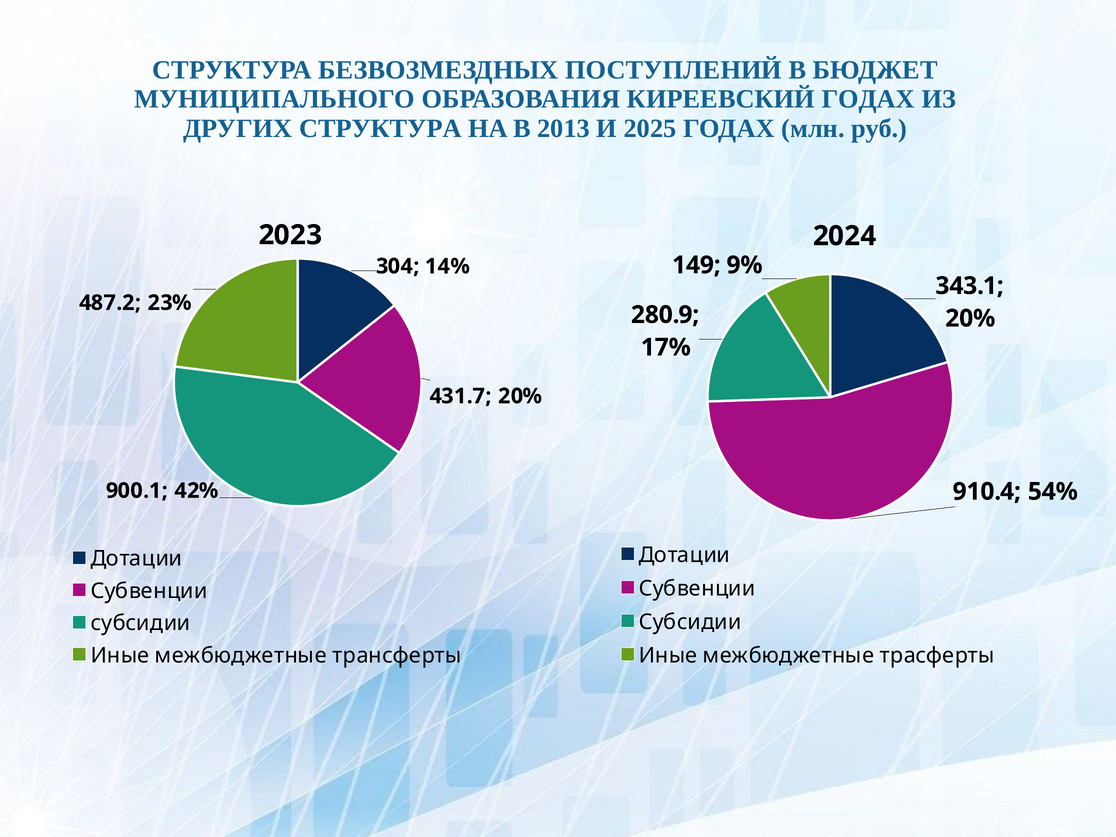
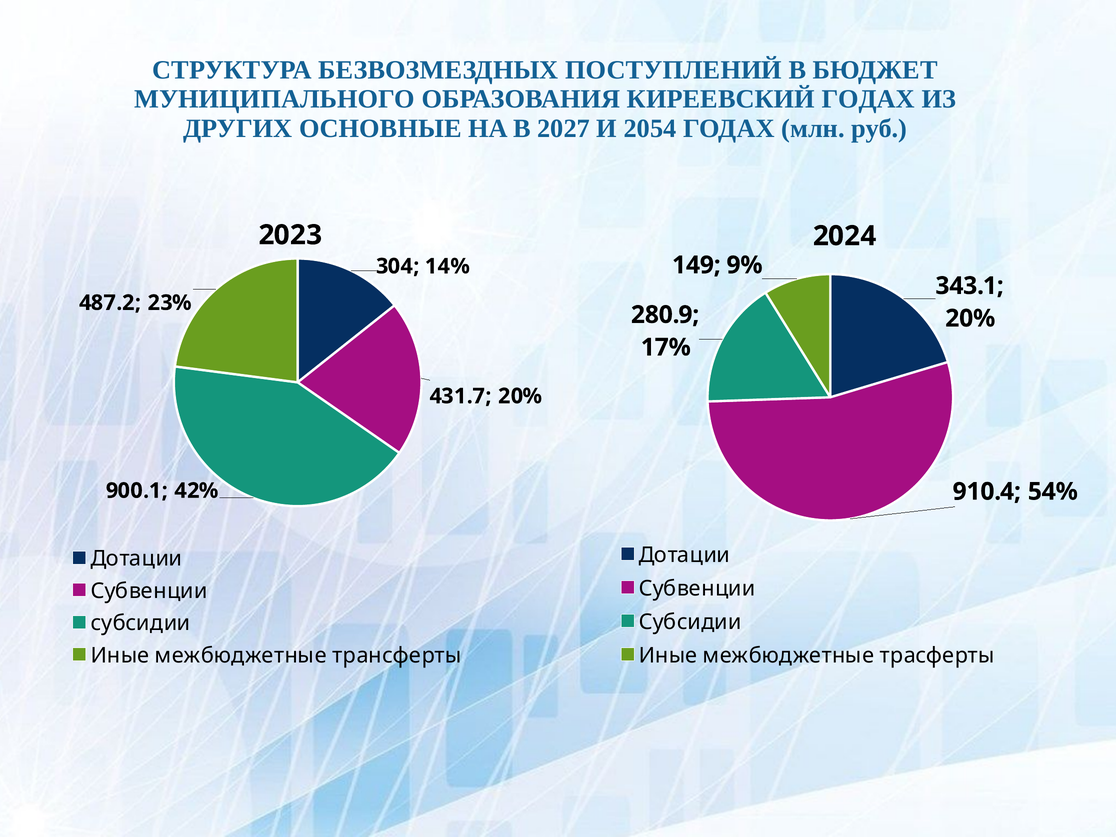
ДРУГИХ СТРУКТУРА: СТРУКТУРА -> ОСНОВНЫЕ
2013: 2013 -> 2027
2025: 2025 -> 2054
